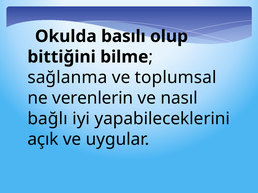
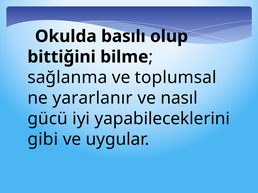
verenlerin: verenlerin -> yararlanır
bağlı: bağlı -> gücü
açık: açık -> gibi
